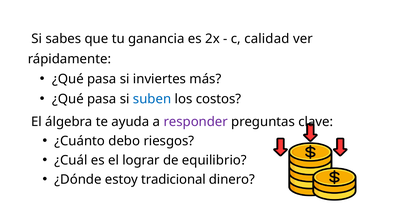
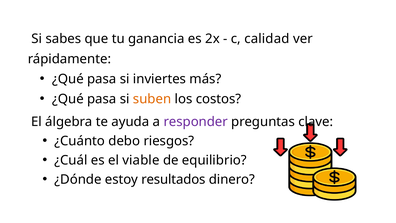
suben colour: blue -> orange
lograr: lograr -> viable
tradicional: tradicional -> resultados
